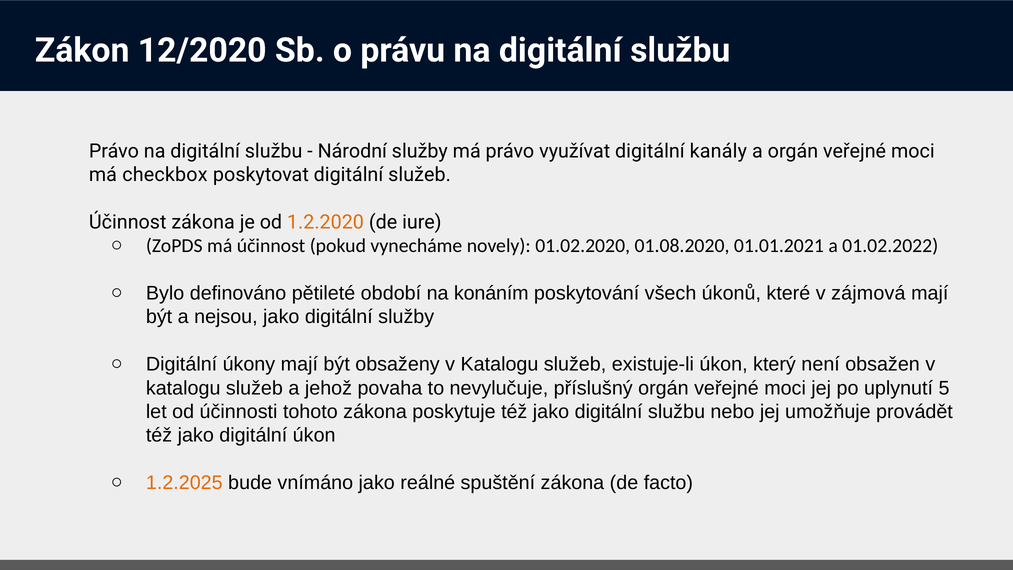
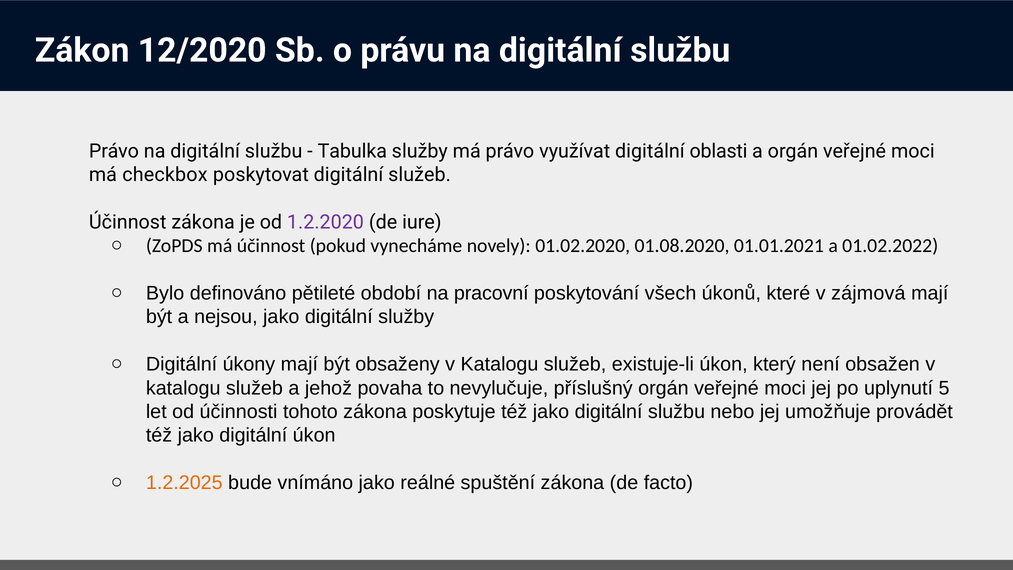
Národní: Národní -> Tabulka
kanály: kanály -> oblasti
1.2.2020 colour: orange -> purple
konáním: konáním -> pracovní
